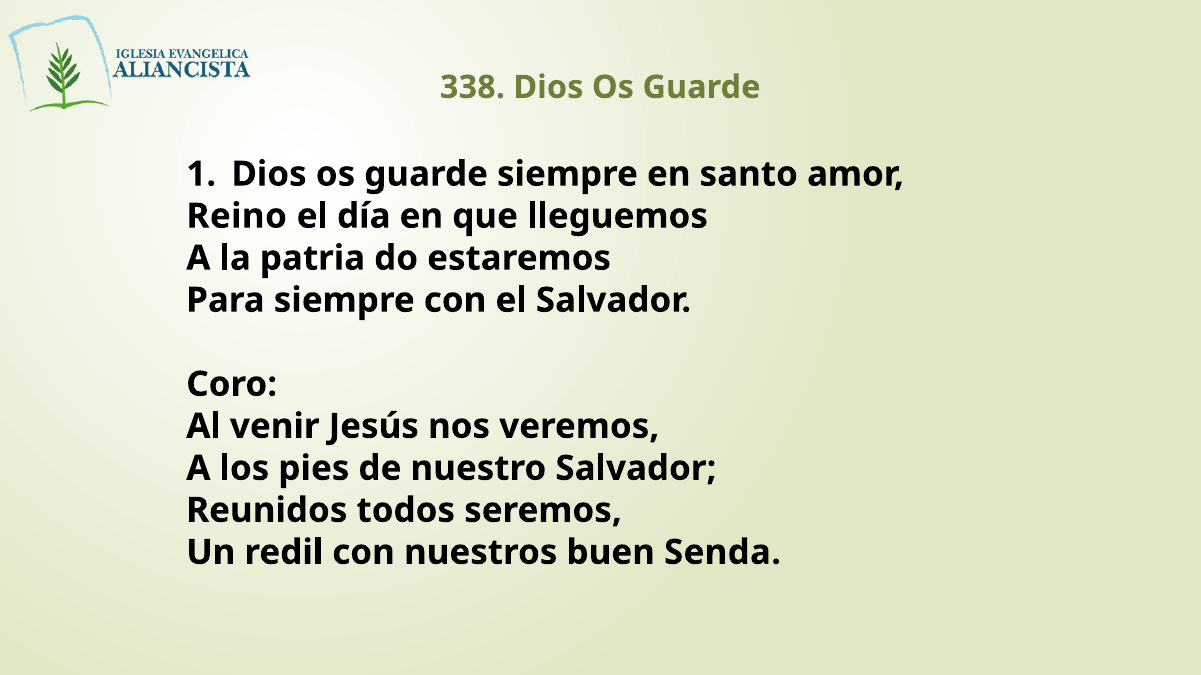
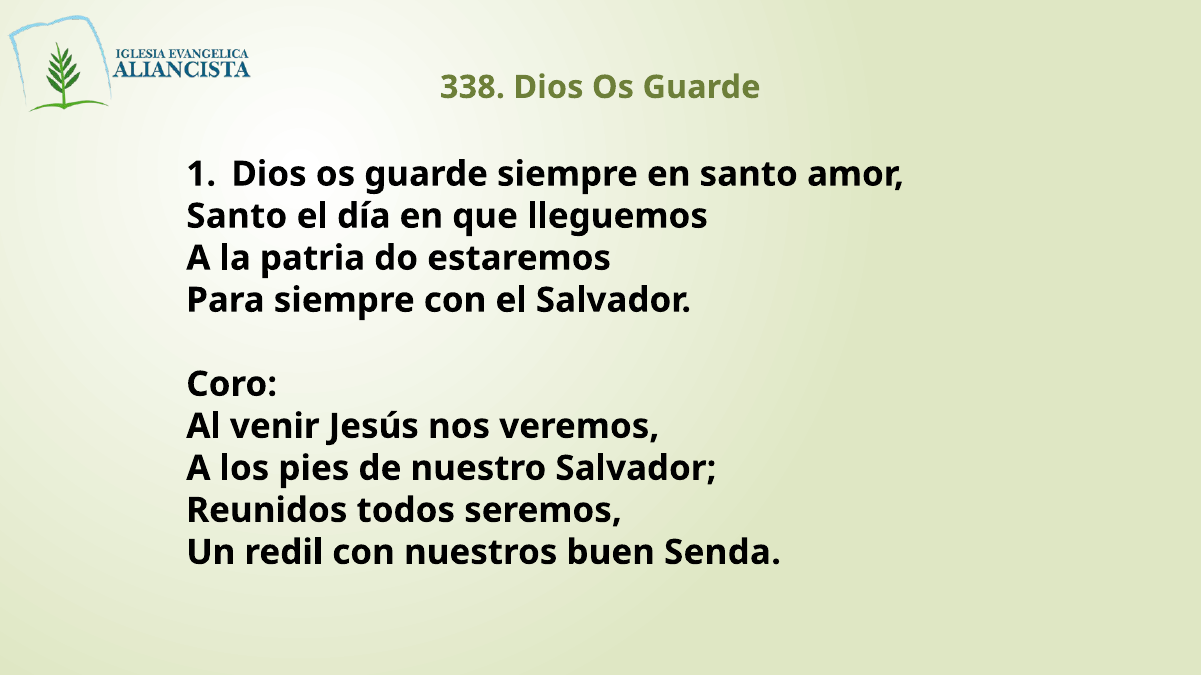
Reino at (237, 216): Reino -> Santo
